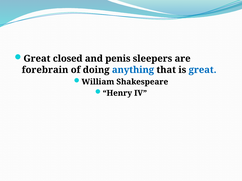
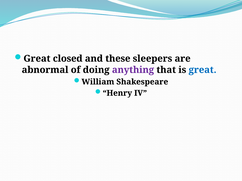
penis: penis -> these
forebrain: forebrain -> abnormal
anything colour: blue -> purple
